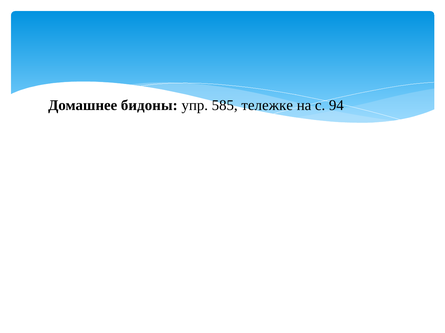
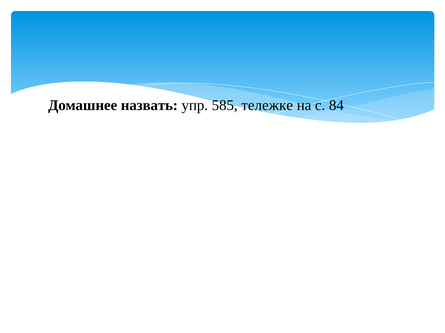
бидоны: бидоны -> назвать
94: 94 -> 84
